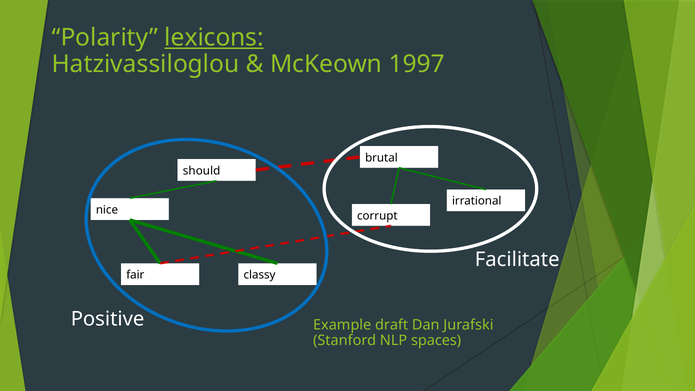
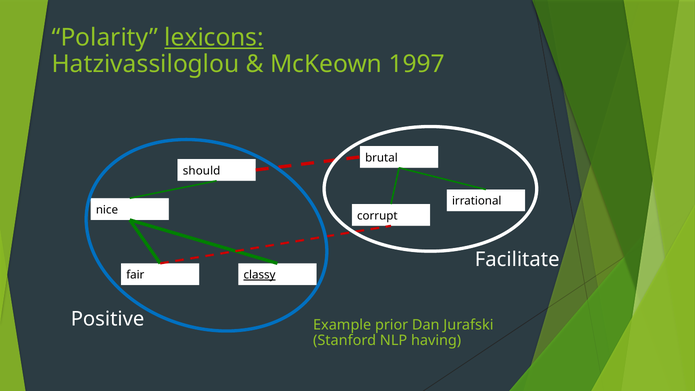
classy underline: none -> present
draft: draft -> prior
spaces: spaces -> having
